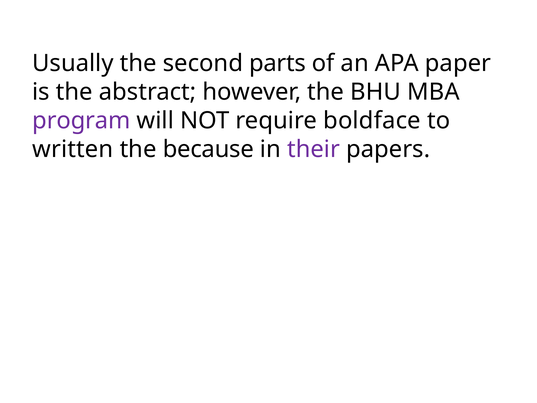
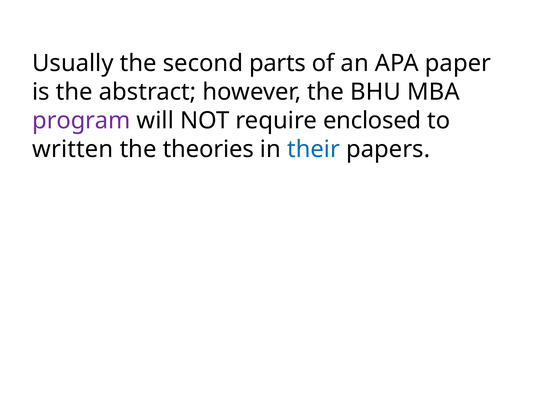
boldface: boldface -> enclosed
because: because -> theories
their colour: purple -> blue
